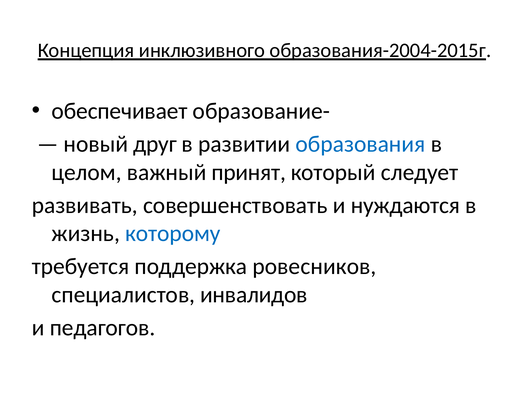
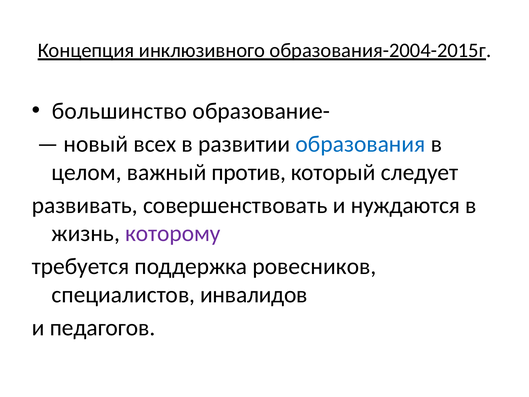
обеспечивает: обеспечивает -> большинство
друг: друг -> всех
принят: принят -> против
которому colour: blue -> purple
